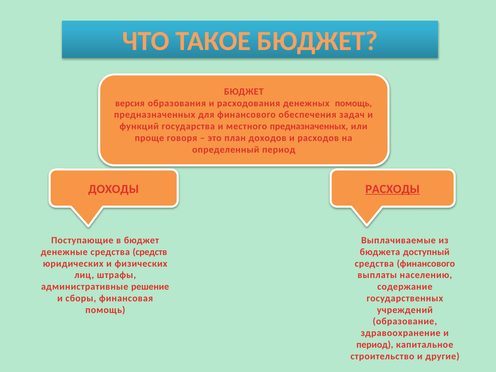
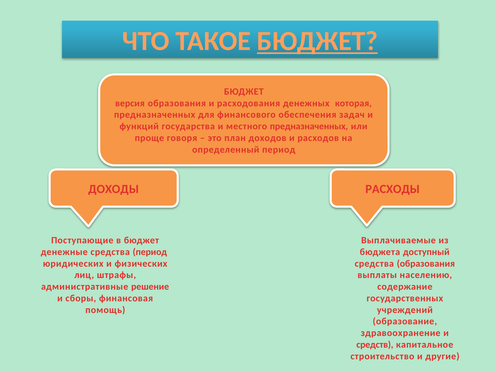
БЮДЖЕТ at (317, 41) underline: none -> present
денежных помощь: помощь -> которая
РАСХОДЫ underline: present -> none
средства средств: средств -> период
средства финансового: финансового -> образования
период at (375, 345): период -> средств
